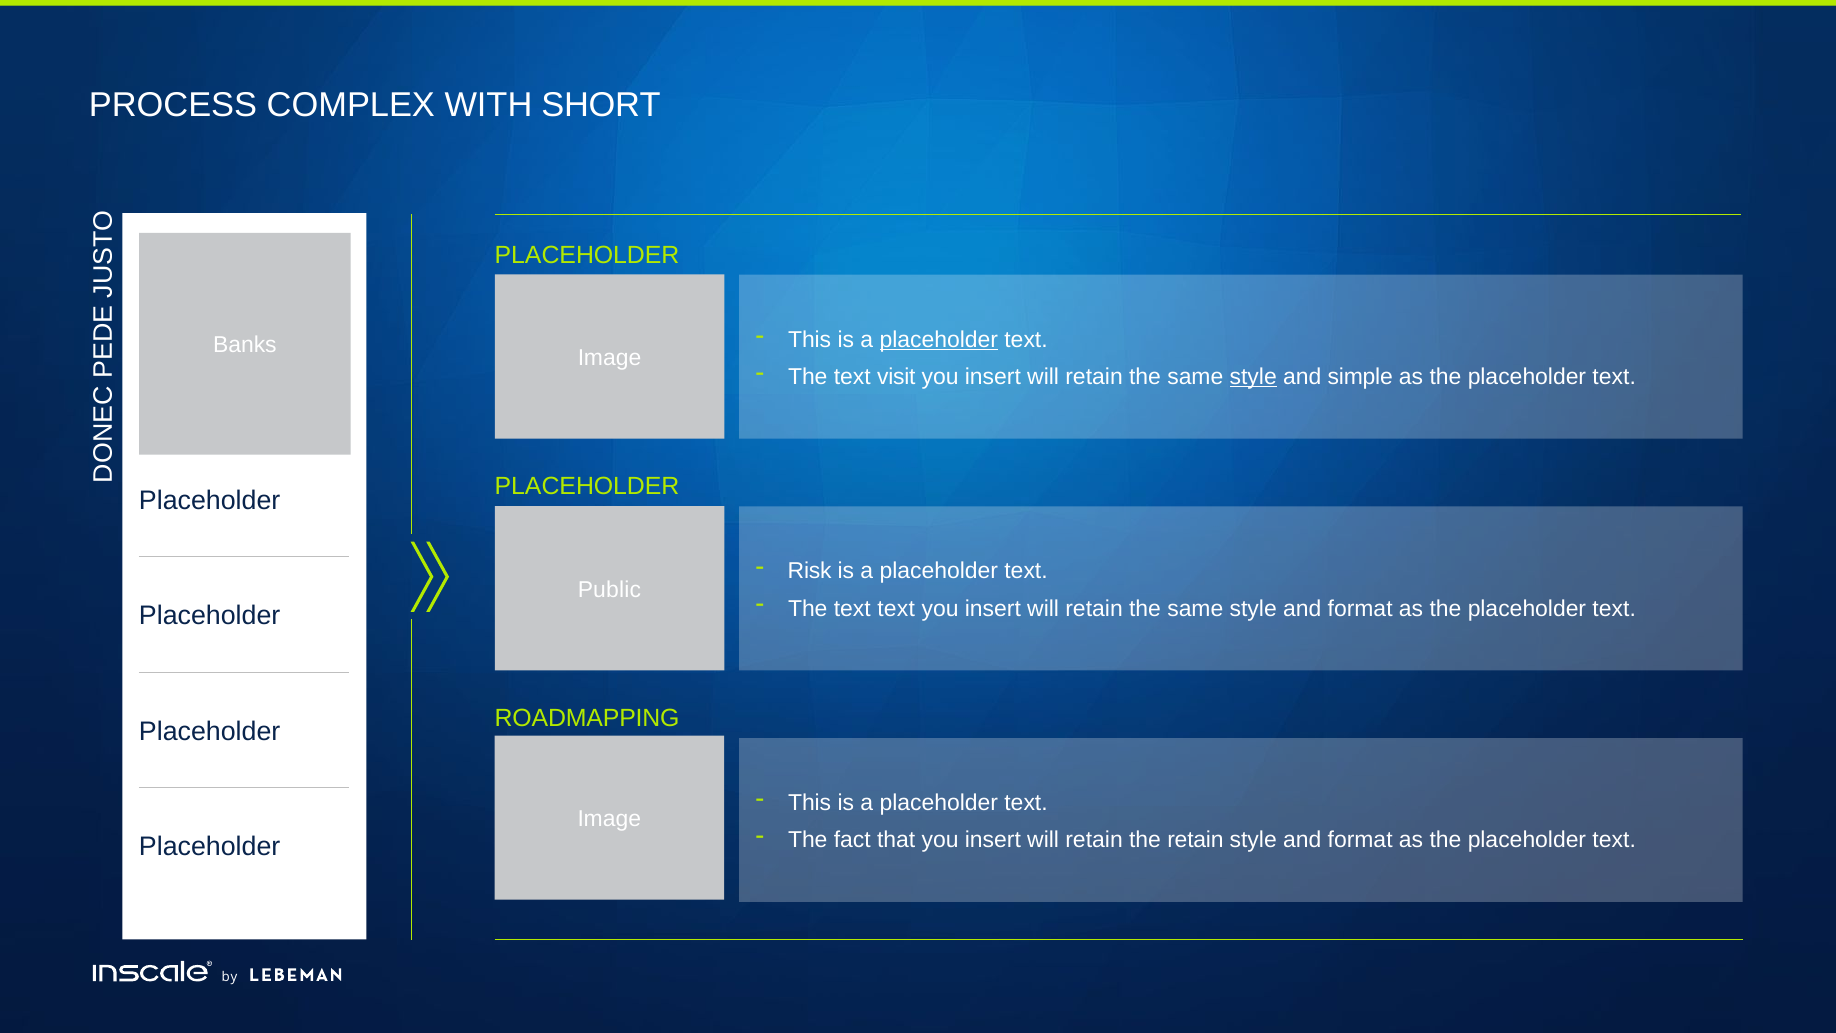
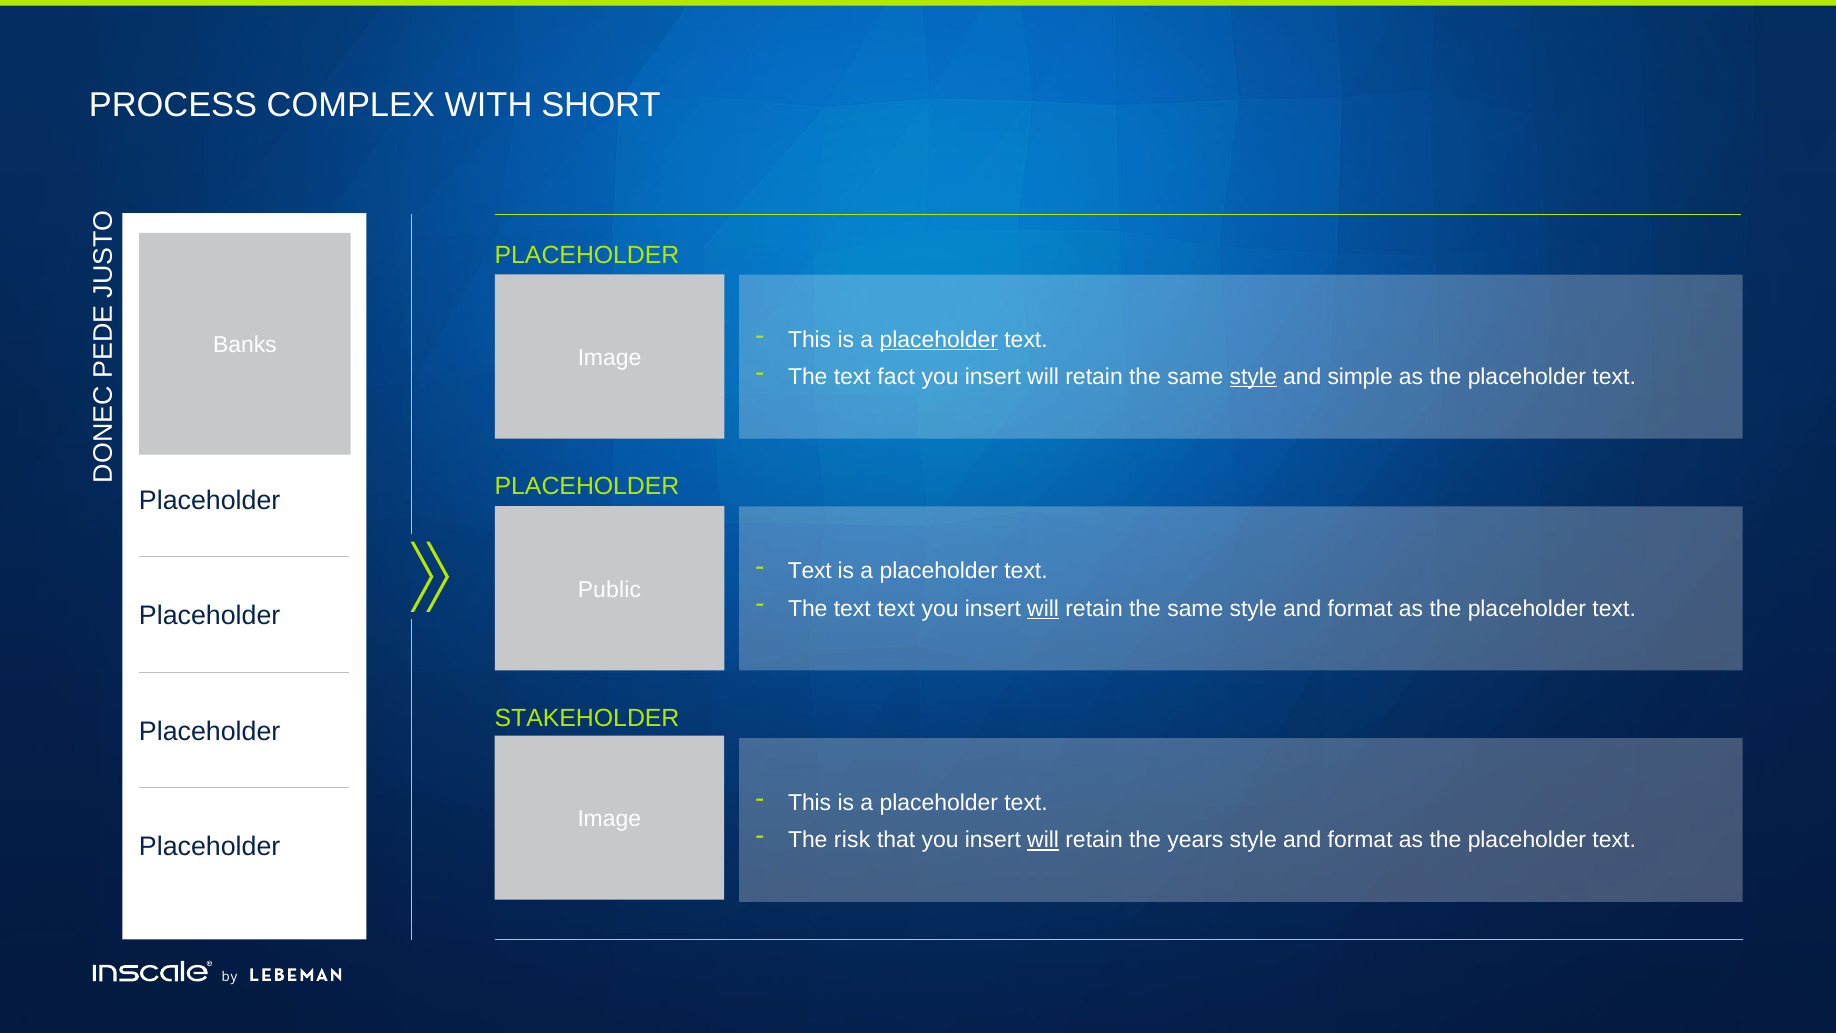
visit: visit -> fact
Risk at (810, 571): Risk -> Text
will at (1043, 609) underline: none -> present
ROADMAPPING: ROADMAPPING -> STAKEHOLDER
fact: fact -> risk
will at (1043, 840) underline: none -> present
the retain: retain -> years
